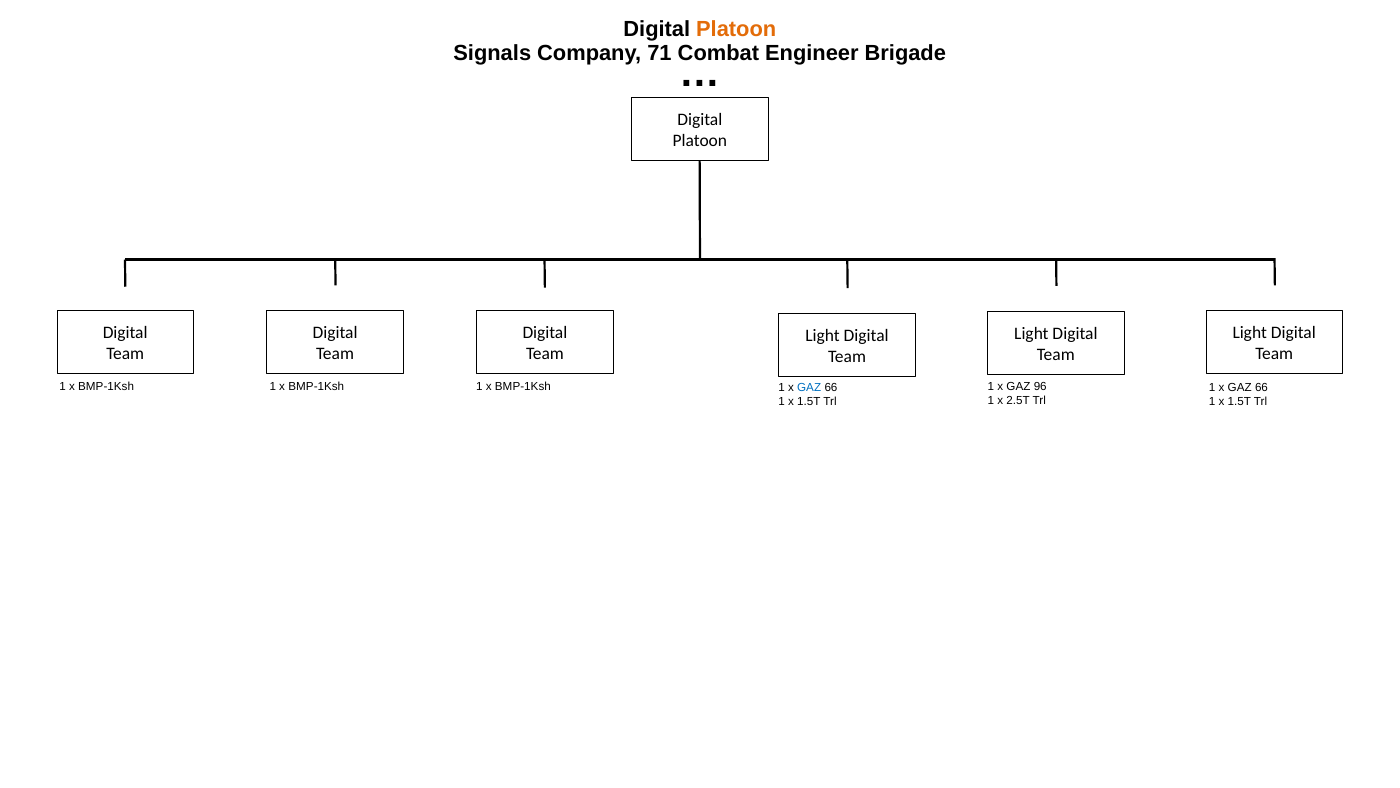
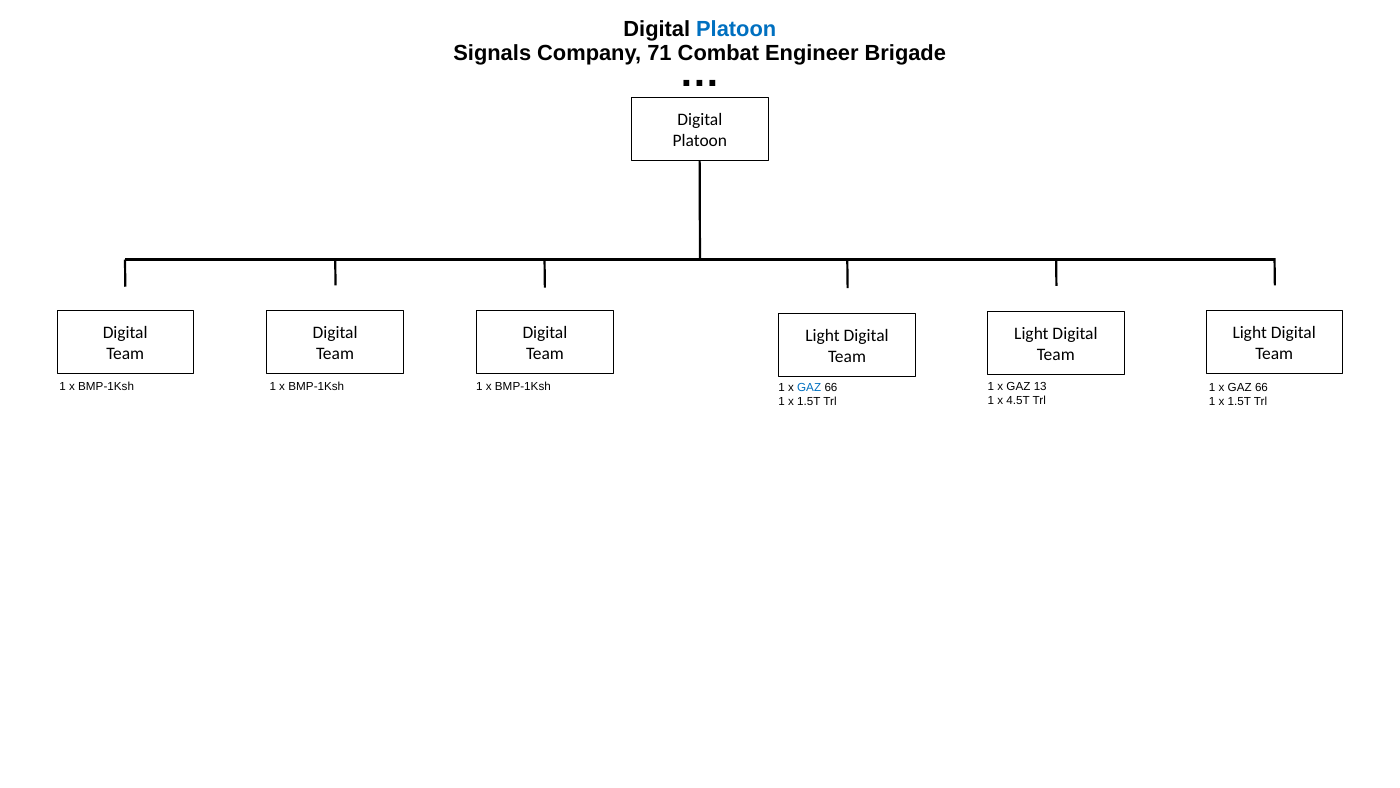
Platoon at (736, 29) colour: orange -> blue
96: 96 -> 13
2.5T: 2.5T -> 4.5T
